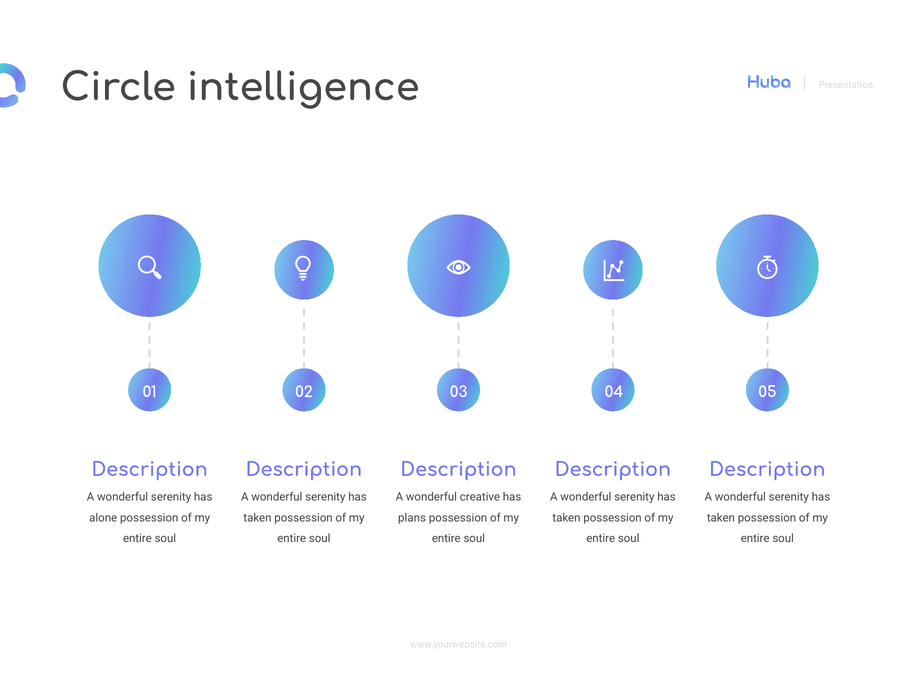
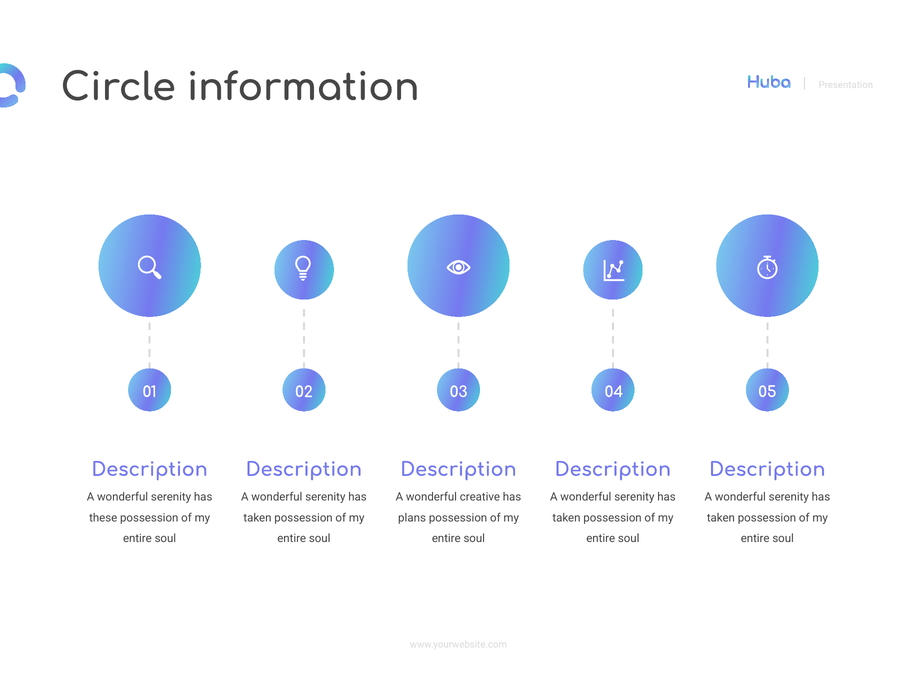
intelligence: intelligence -> information
alone: alone -> these
